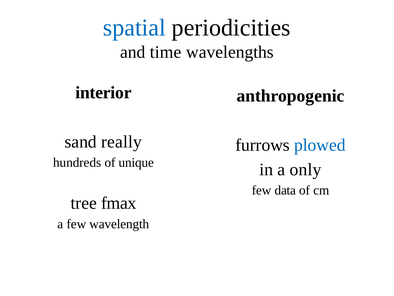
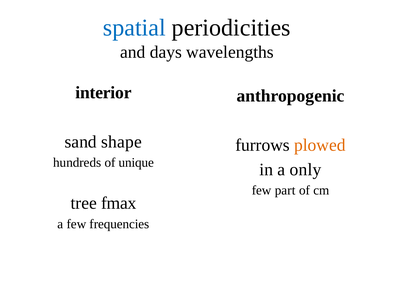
time: time -> days
really: really -> shape
plowed colour: blue -> orange
data: data -> part
wavelength: wavelength -> frequencies
